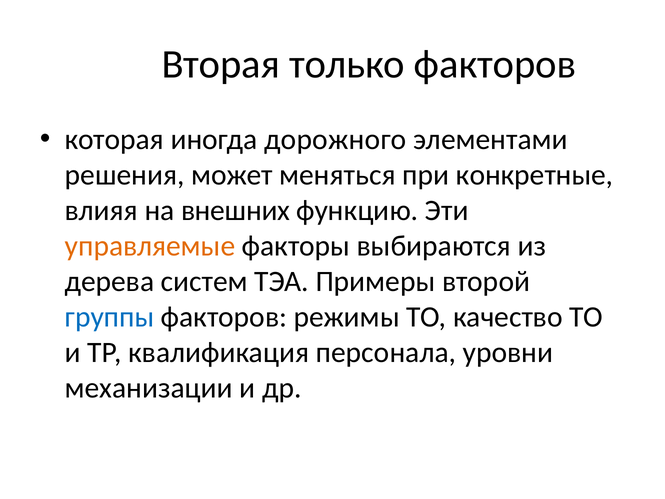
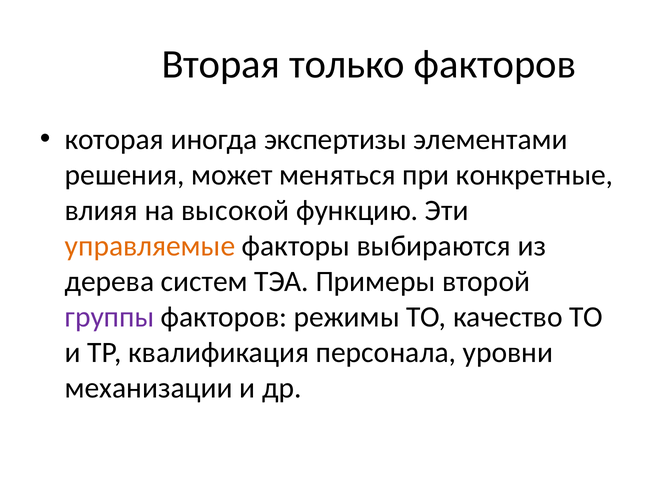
дорожного: дорожного -> экспертизы
внешних: внешних -> высокой
группы colour: blue -> purple
